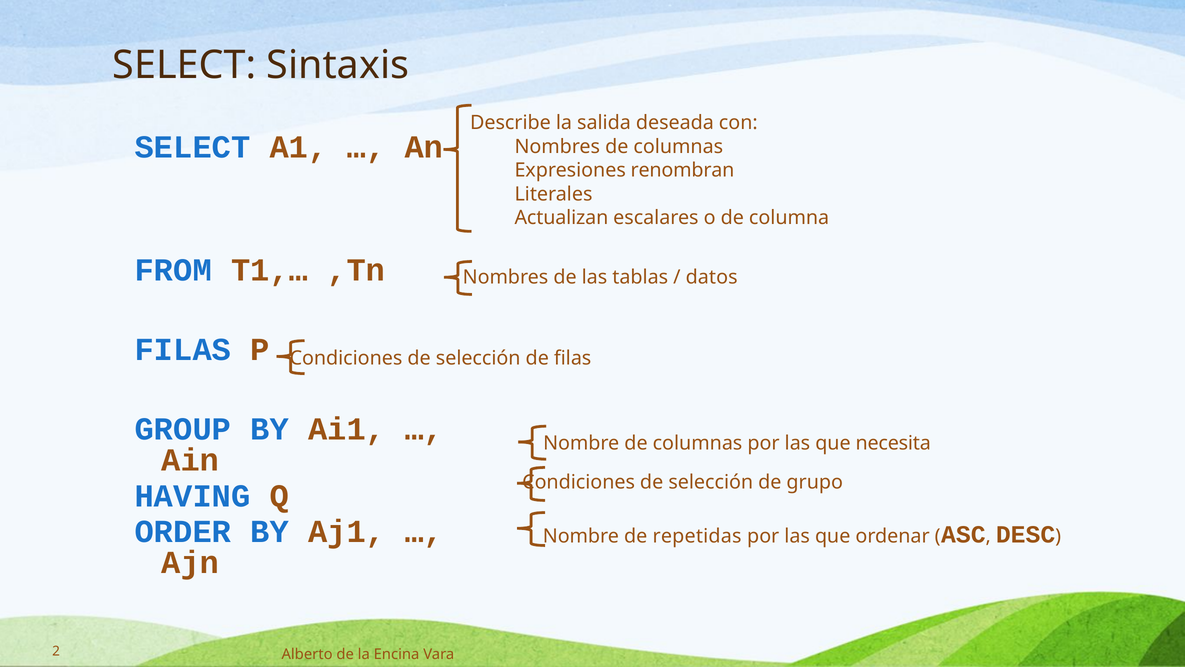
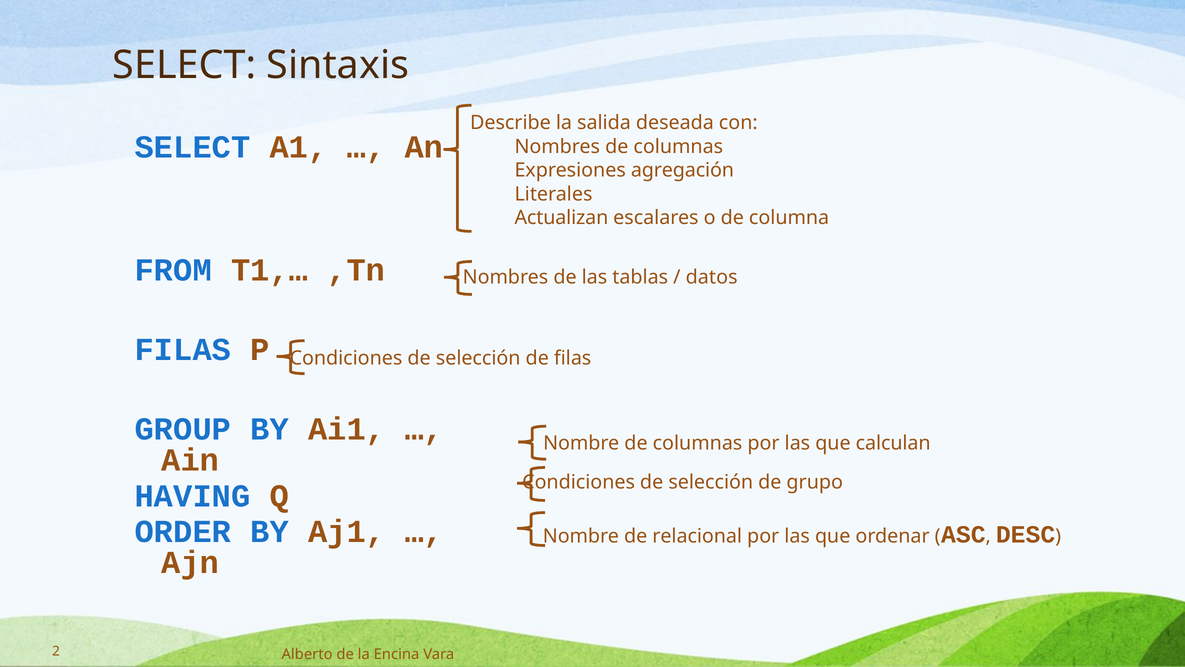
renombran: renombran -> agregación
necesita: necesita -> calculan
repetidas: repetidas -> relacional
